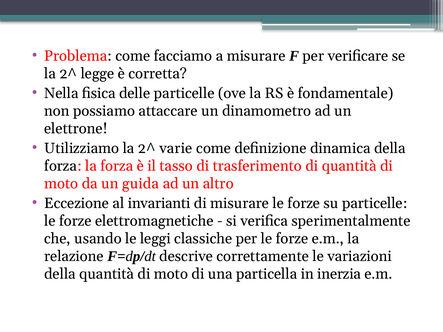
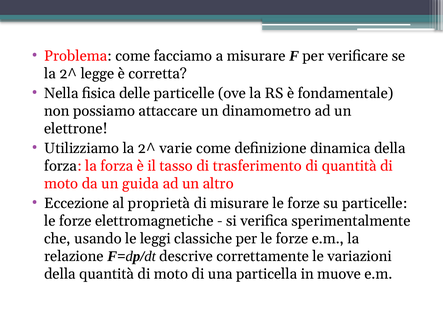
invarianti: invarianti -> proprietà
inerzia: inerzia -> muove
